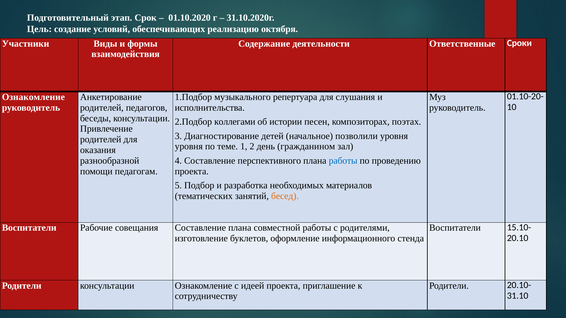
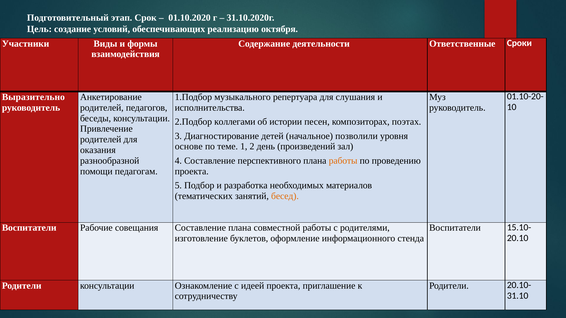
Ознакомление at (33, 97): Ознакомление -> Выразительно
уровня at (189, 147): уровня -> основе
гражданином: гражданином -> произведений
работы at (343, 161) colour: blue -> orange
